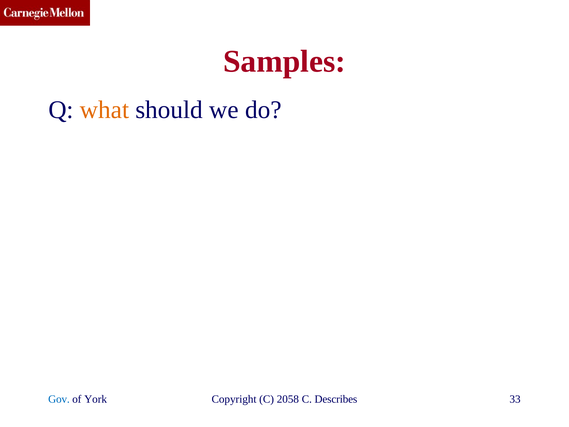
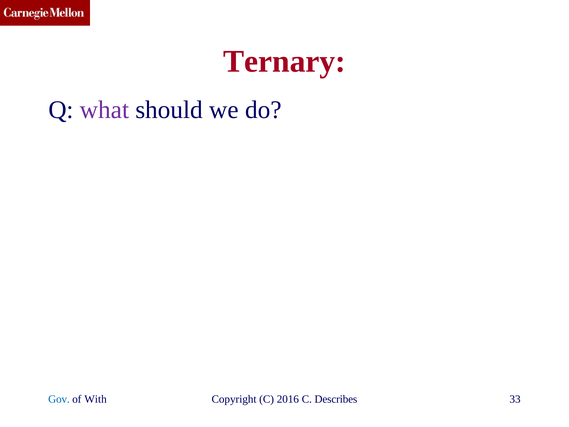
Samples: Samples -> Ternary
what colour: orange -> purple
York: York -> With
2058: 2058 -> 2016
